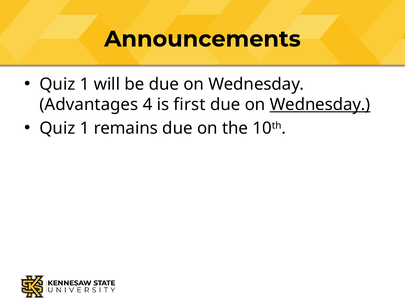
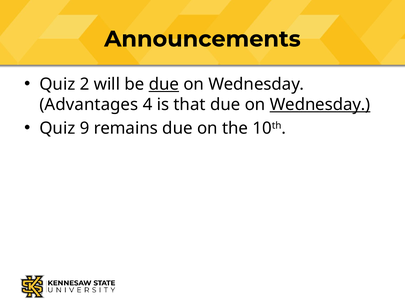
1 at (85, 84): 1 -> 2
due at (164, 84) underline: none -> present
first: first -> that
1 at (85, 128): 1 -> 9
